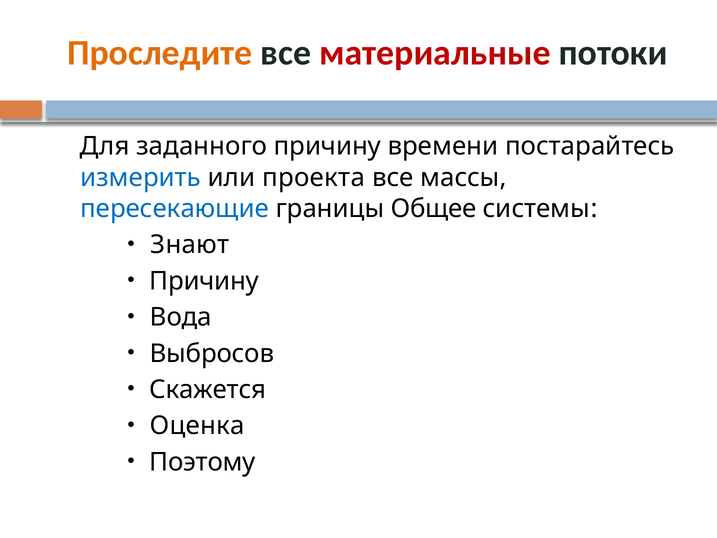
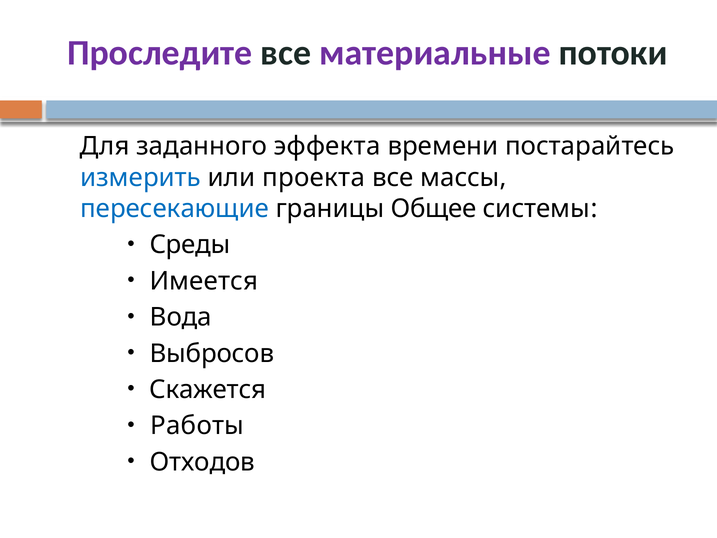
Проследите colour: orange -> purple
материальные colour: red -> purple
заданного причину: причину -> эффекта
Знают: Знают -> Среды
Причину at (204, 281): Причину -> Имеется
Оценка: Оценка -> Работы
Поэтому: Поэтому -> Отходов
